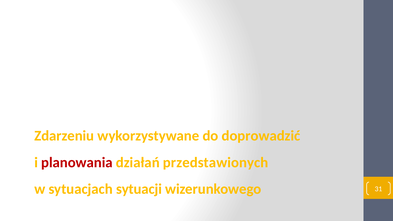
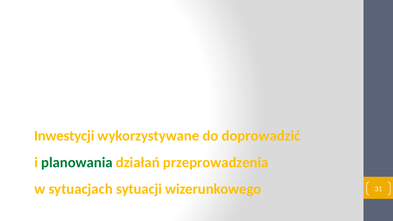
Zdarzeniu: Zdarzeniu -> Inwestycji
planowania colour: red -> green
przedstawionych: przedstawionych -> przeprowadzenia
